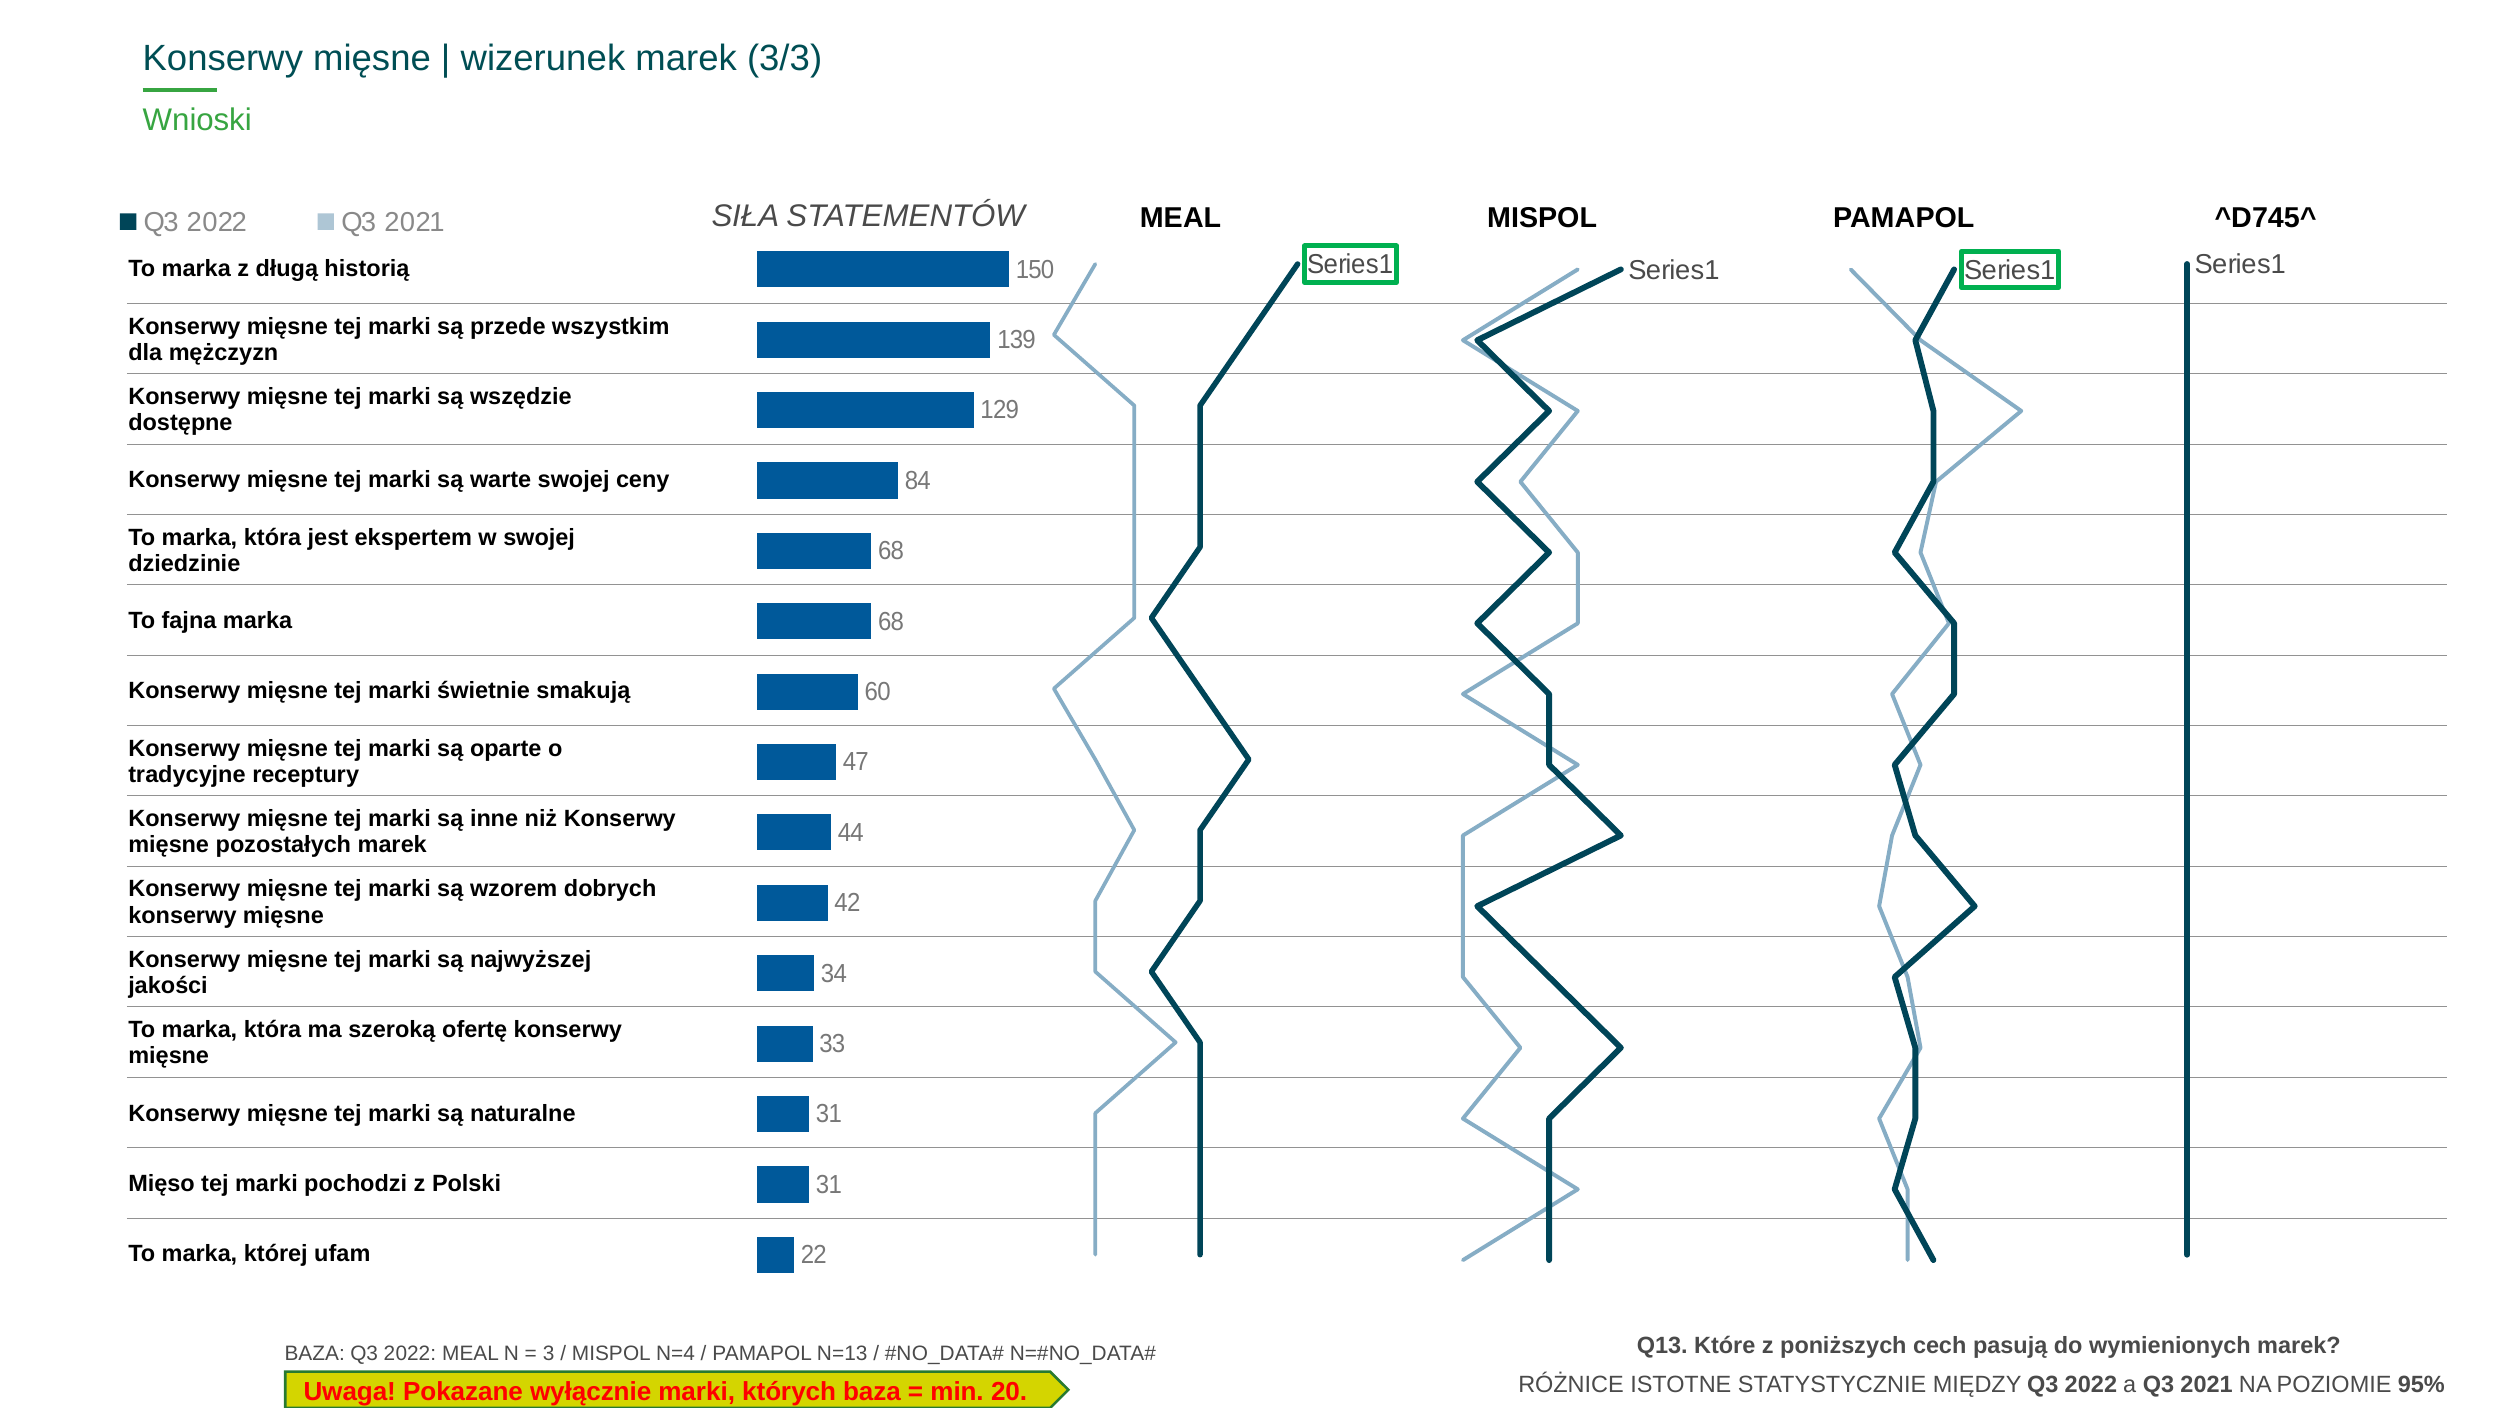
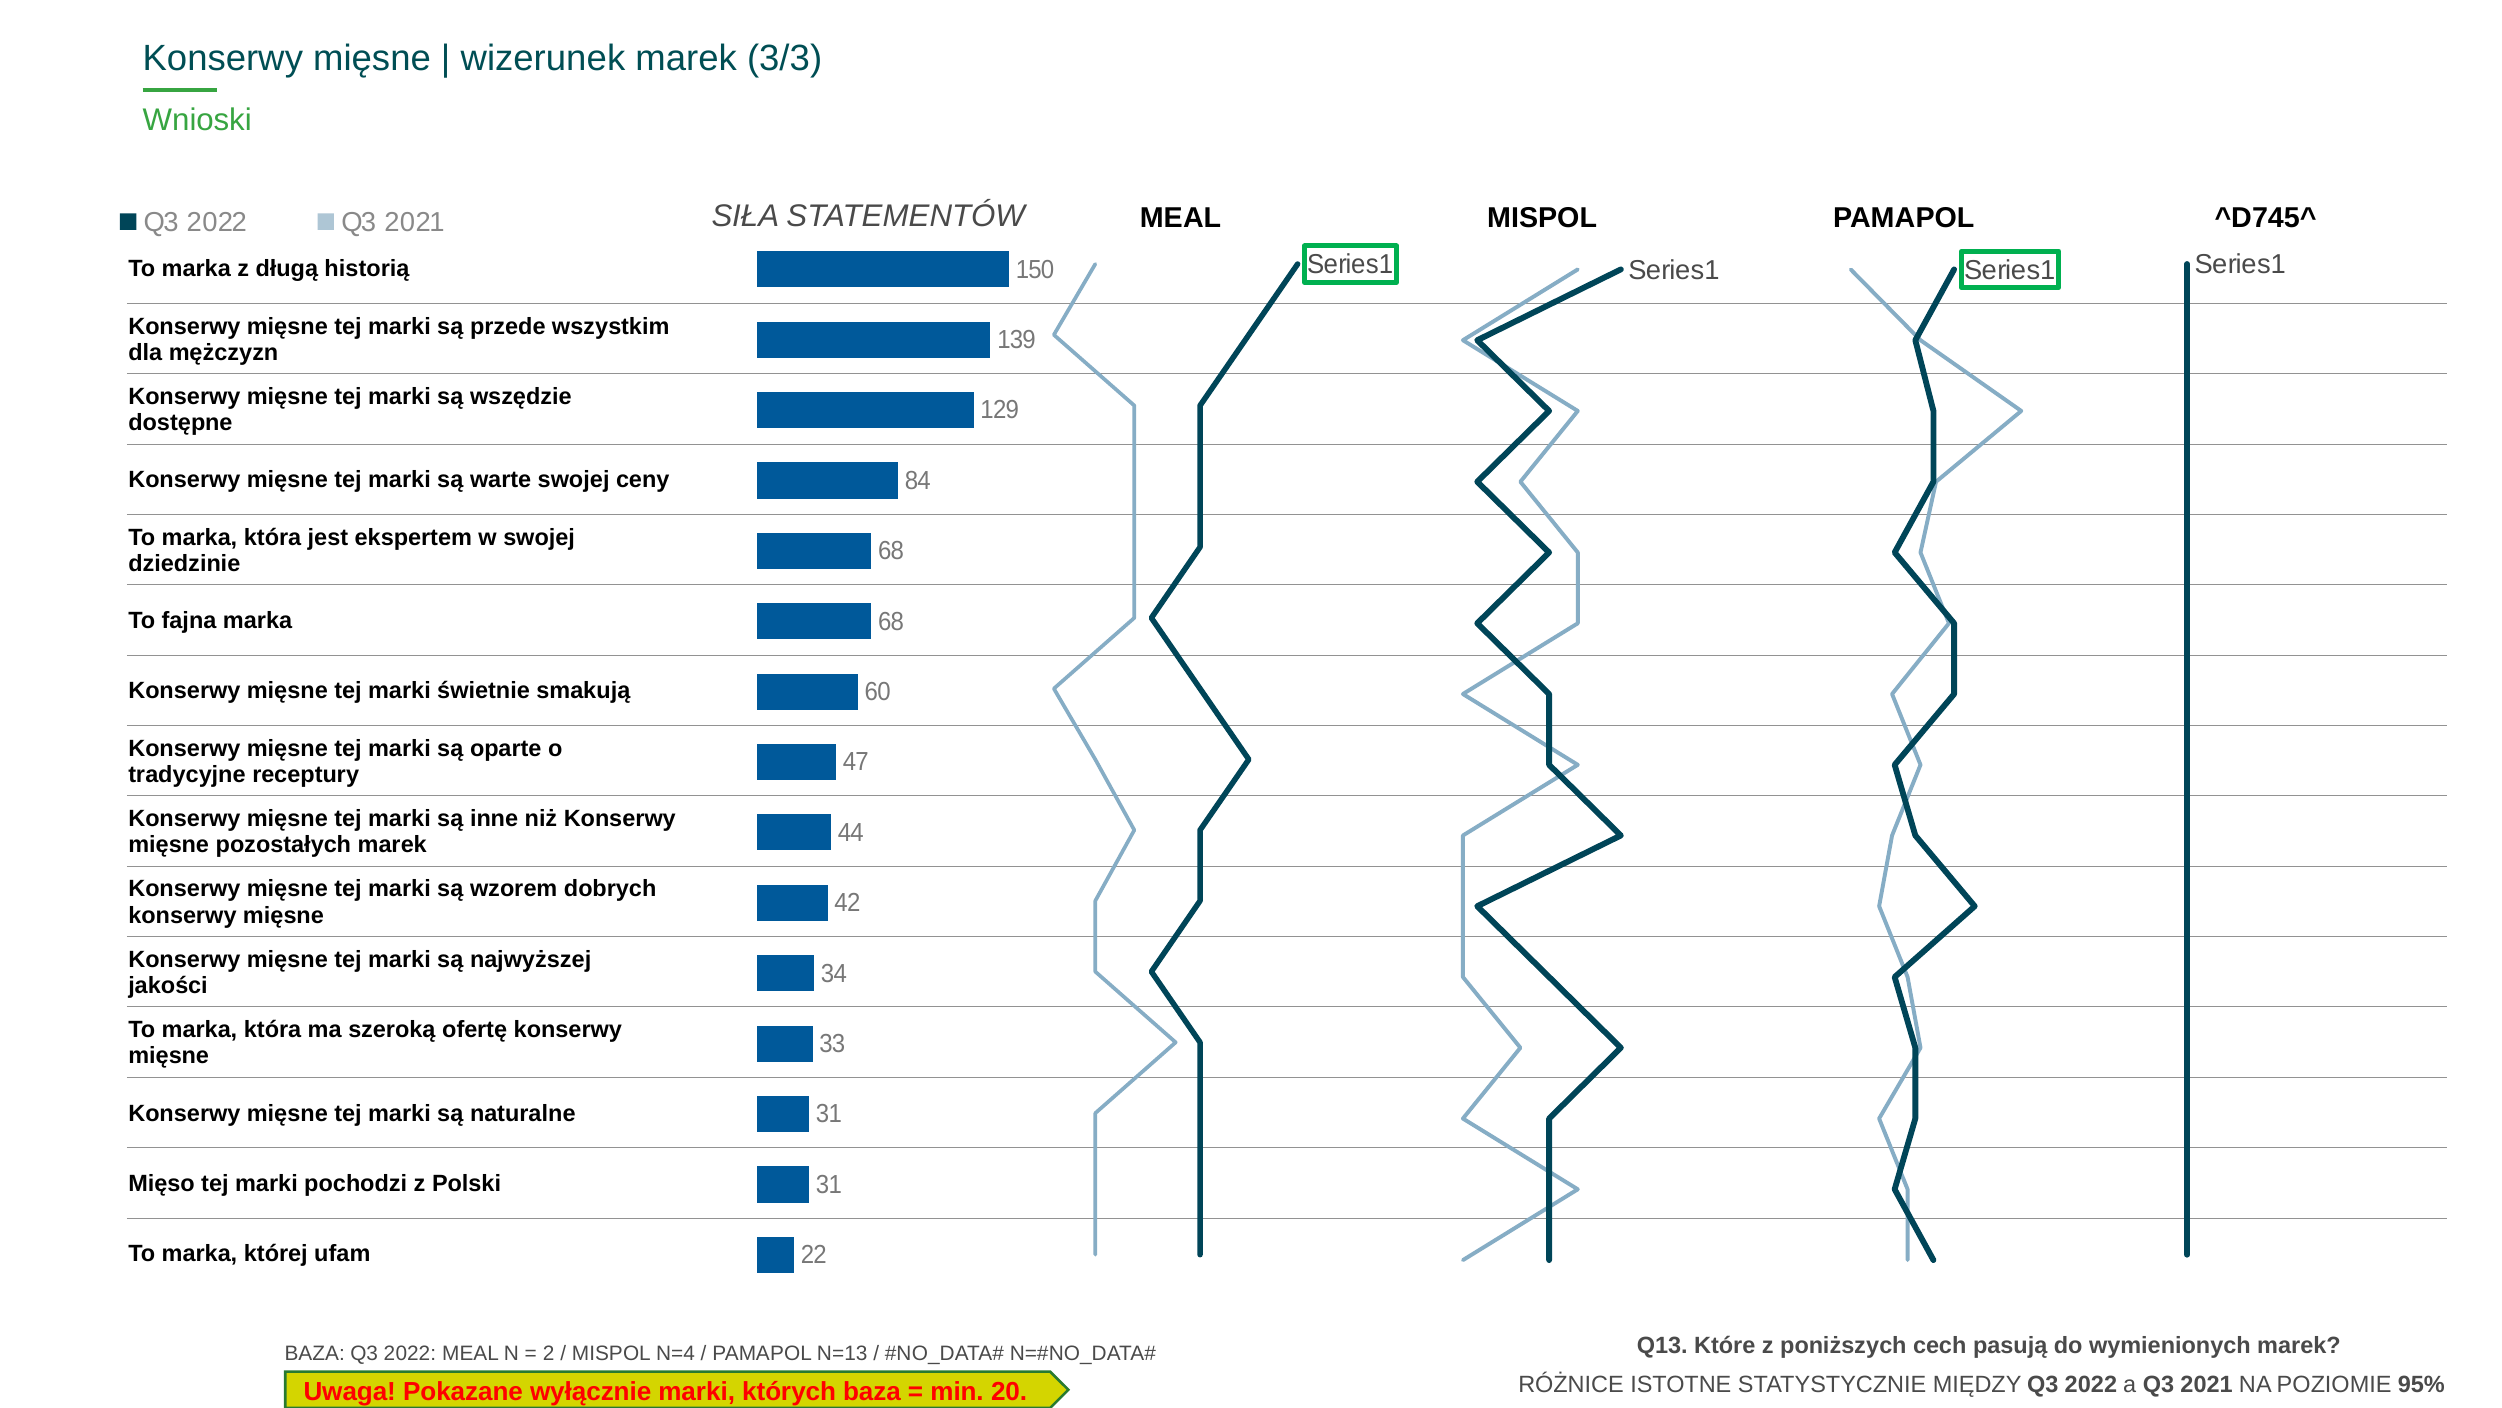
3: 3 -> 2
